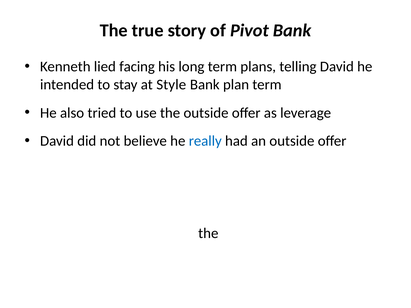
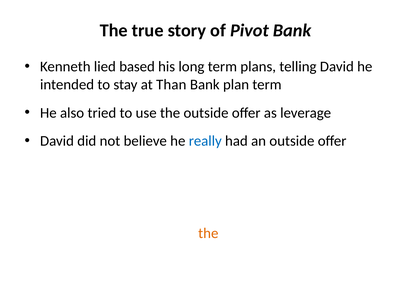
facing: facing -> based
Style: Style -> Than
the at (208, 233) colour: black -> orange
